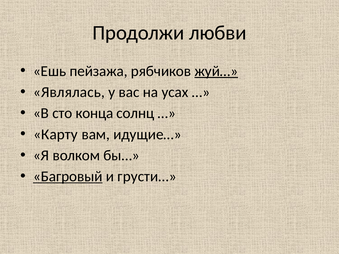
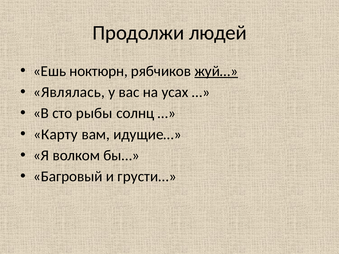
любви: любви -> людей
пейзажа: пейзажа -> ноктюрн
конца: конца -> рыбы
Багровый underline: present -> none
